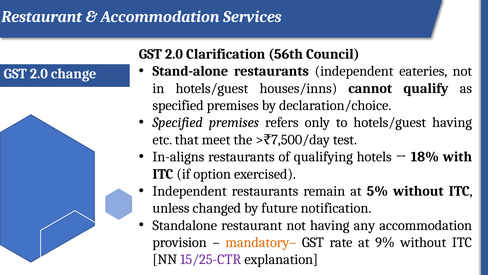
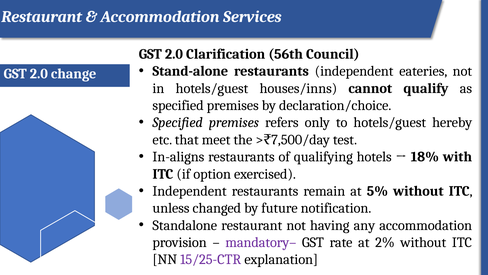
hotels/guest having: having -> hereby
mandatory– colour: orange -> purple
9%: 9% -> 2%
